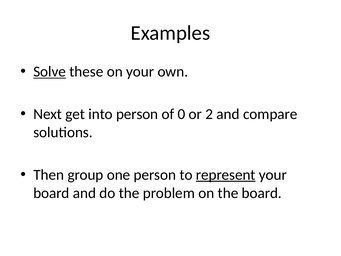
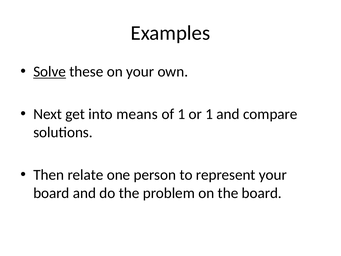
into person: person -> means
of 0: 0 -> 1
or 2: 2 -> 1
group: group -> relate
represent underline: present -> none
